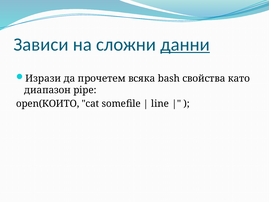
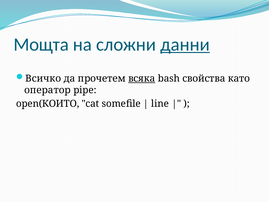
Зависи: Зависи -> Мощта
Изрази: Изрази -> Всичко
всяка underline: none -> present
диапазон: диапазон -> оператор
